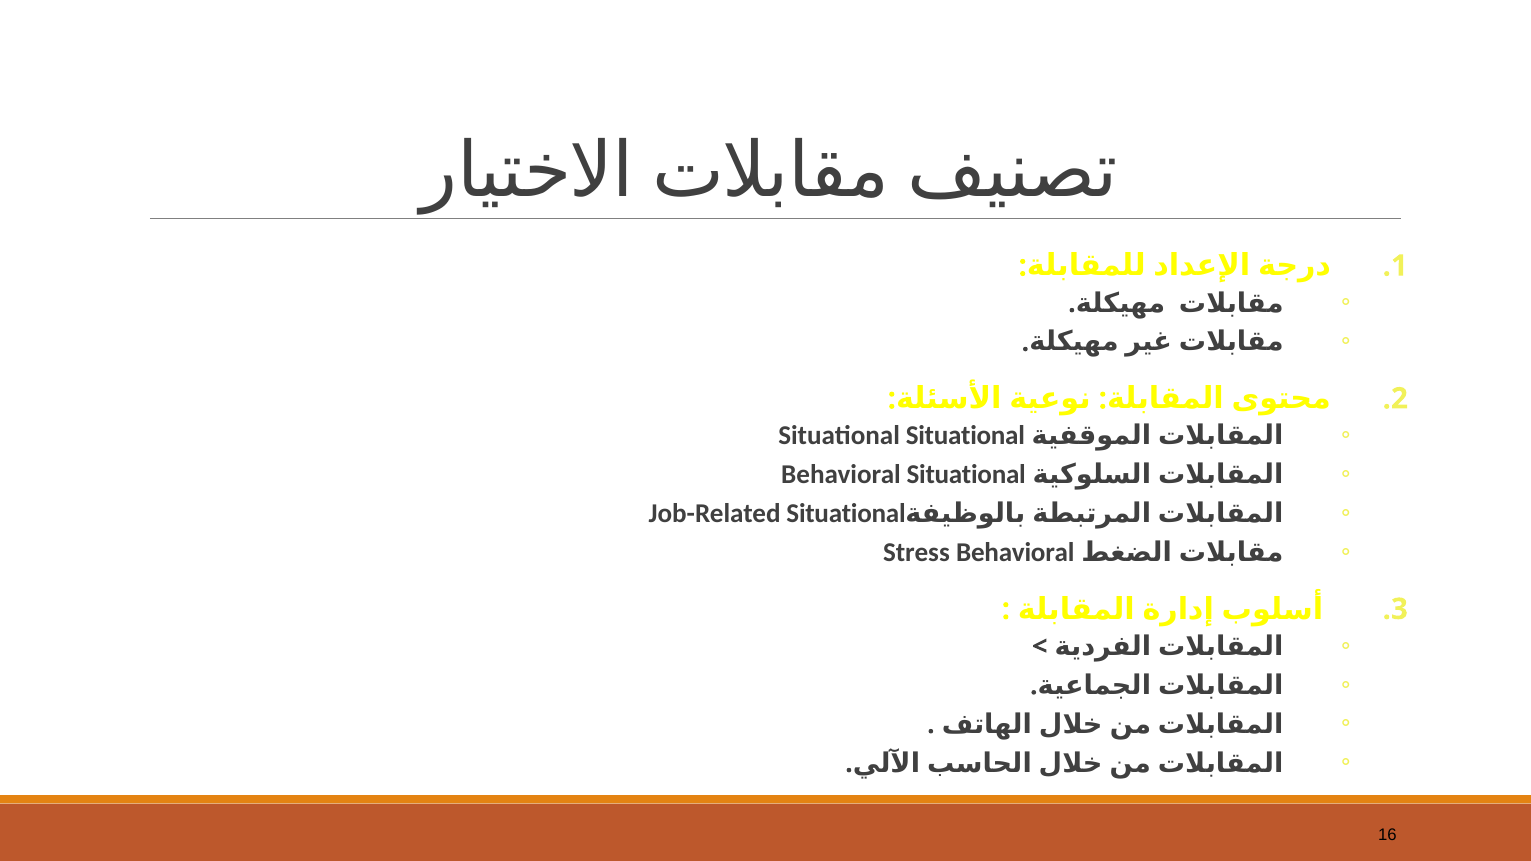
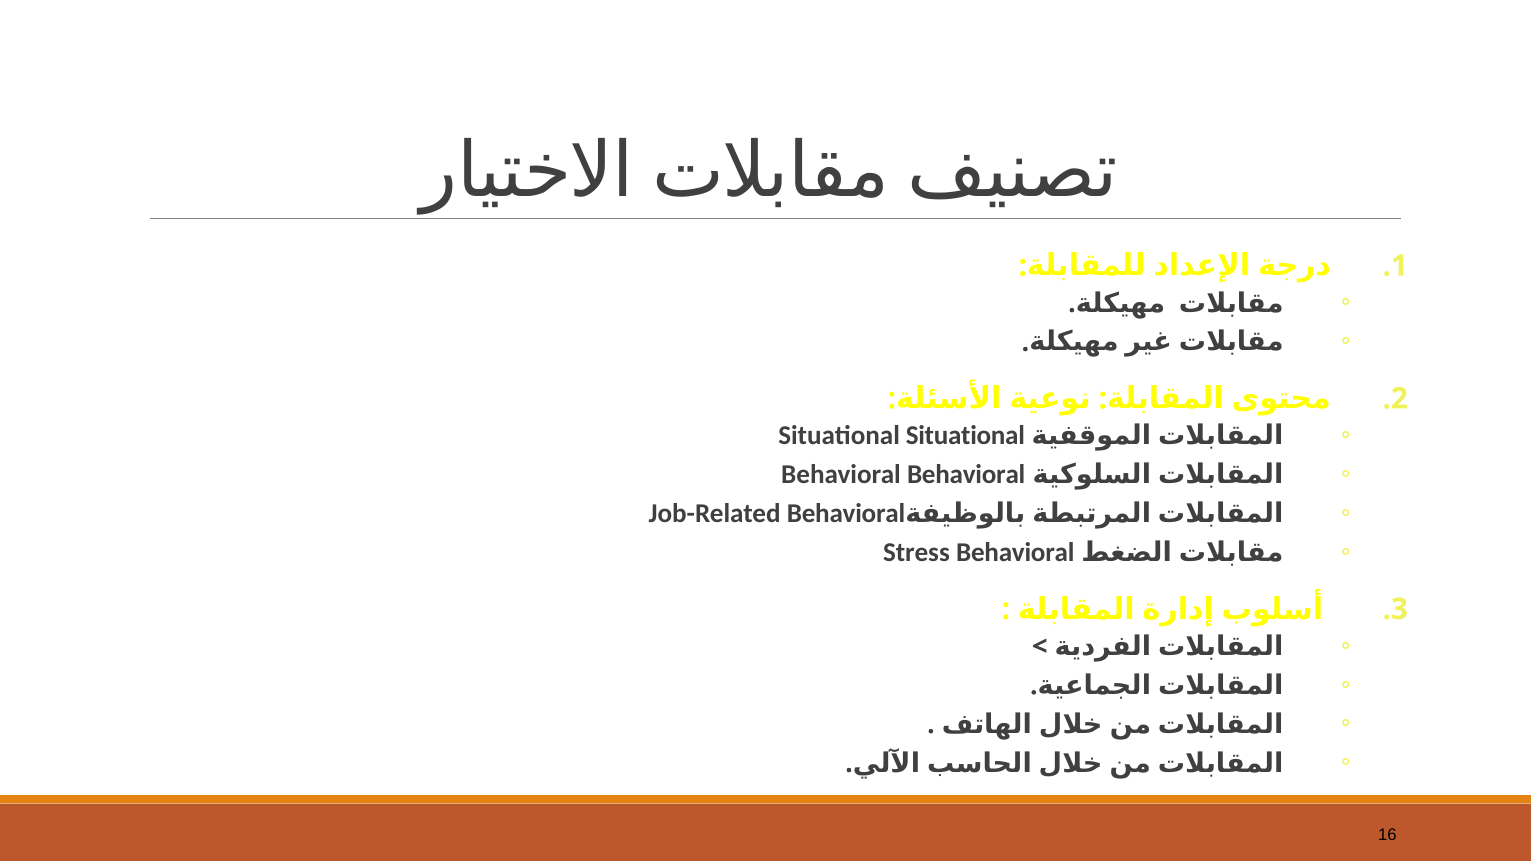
Behavioral Situational: Situational -> Behavioral
Situational at (846, 514): Situational -> Behavioral
